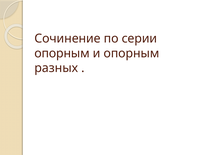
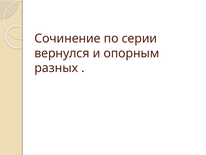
опорным at (62, 53): опорным -> вернулся
